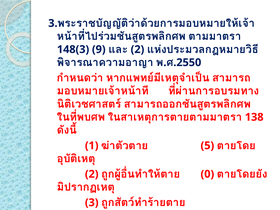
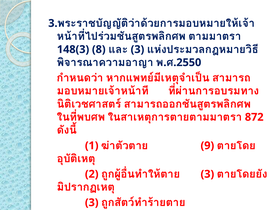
9: 9 -> 8
2 at (137, 49): 2 -> 3
138: 138 -> 872
5: 5 -> 9
0 at (207, 174): 0 -> 3
